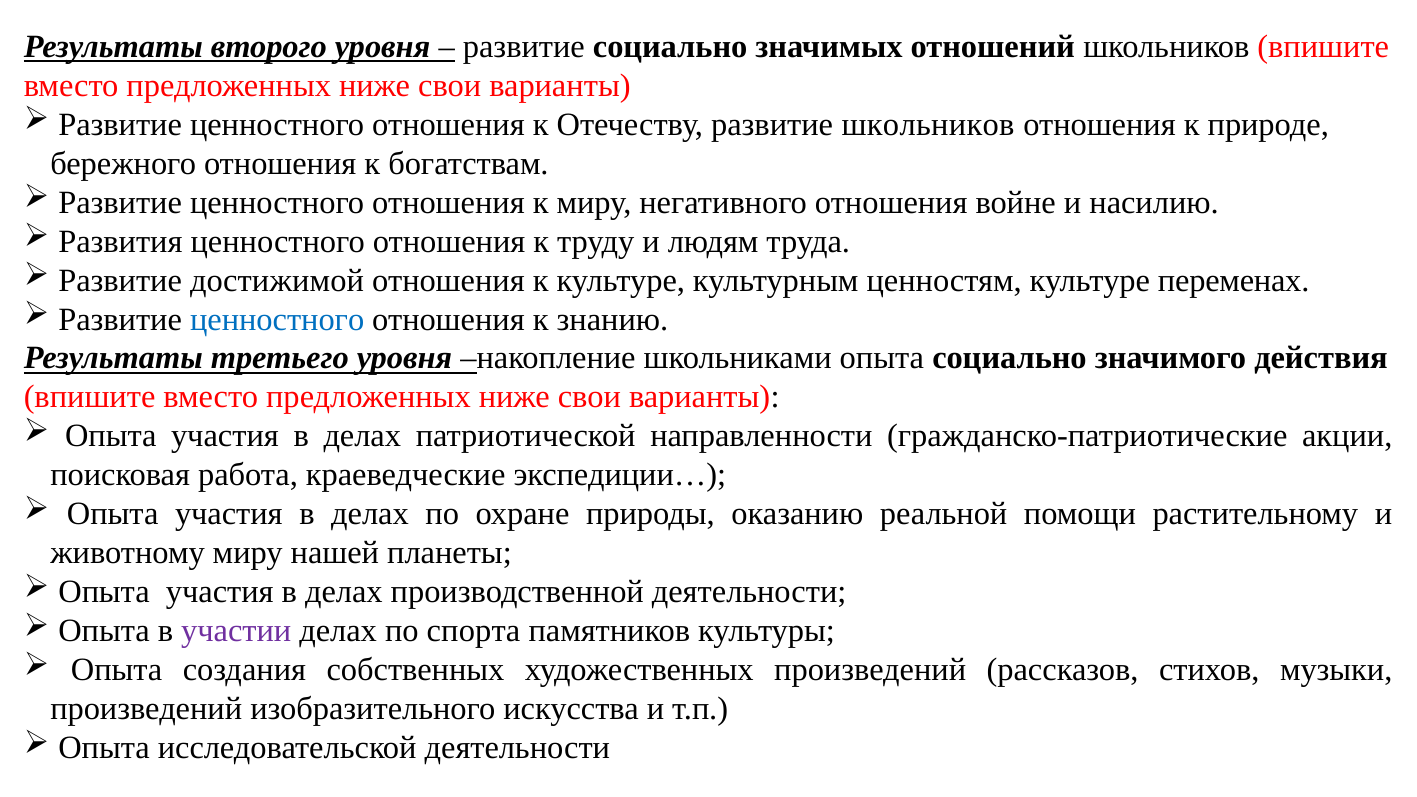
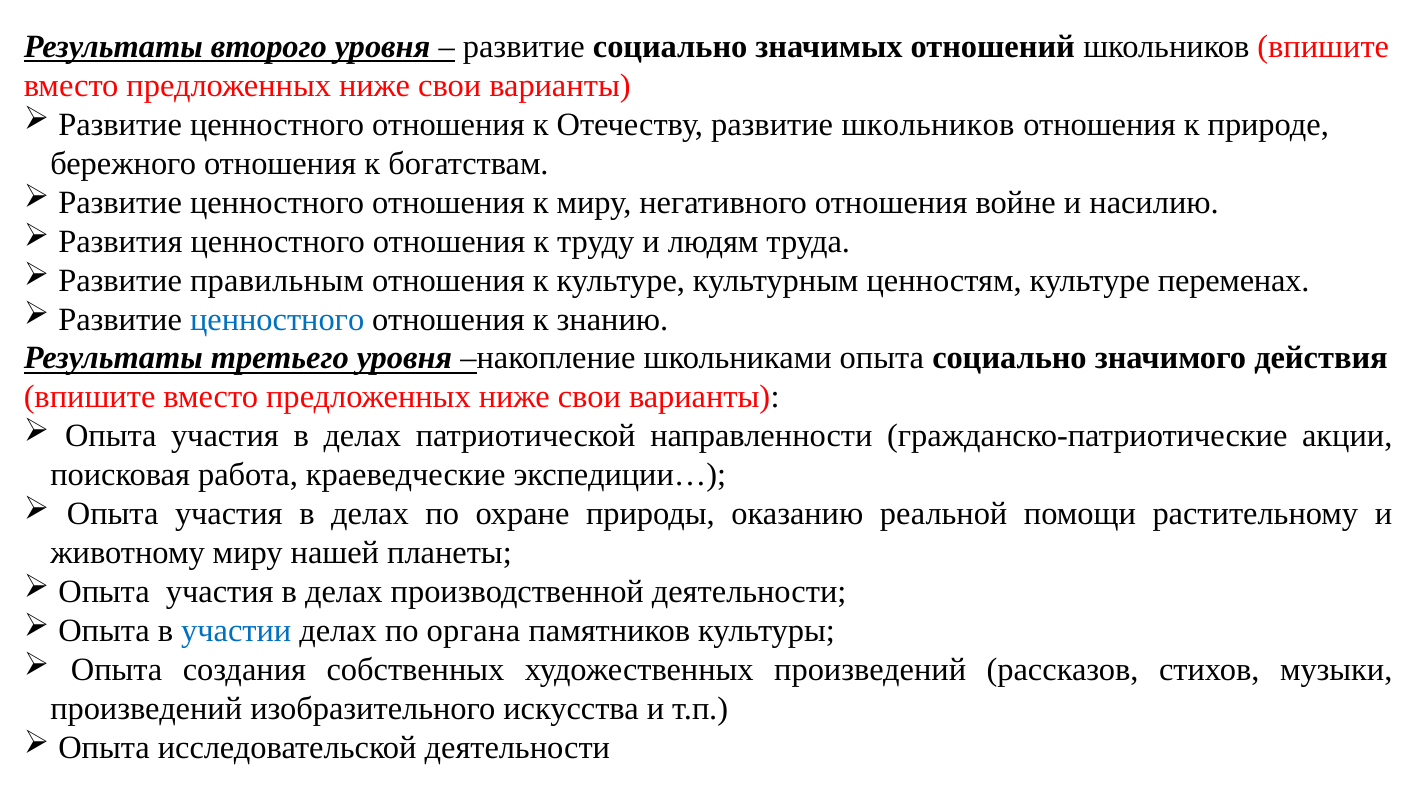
достижимой: достижимой -> правильным
участии colour: purple -> blue
спорта: спорта -> органа
